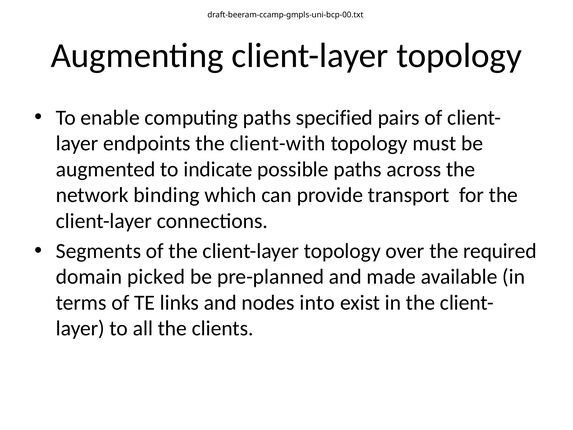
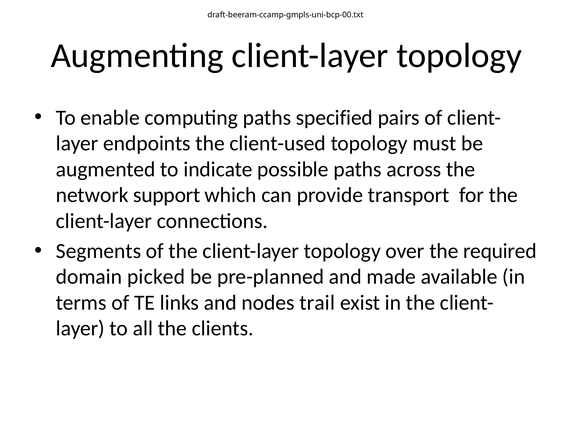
client-with: client-with -> client-used
binding: binding -> support
into: into -> trail
